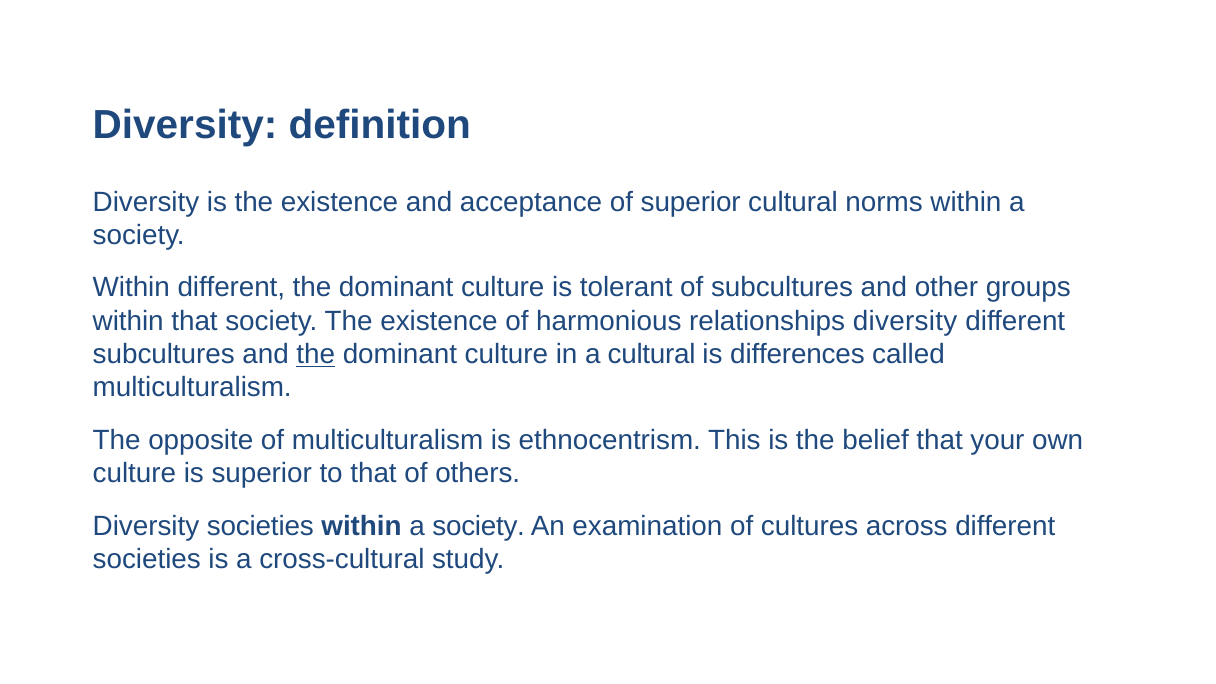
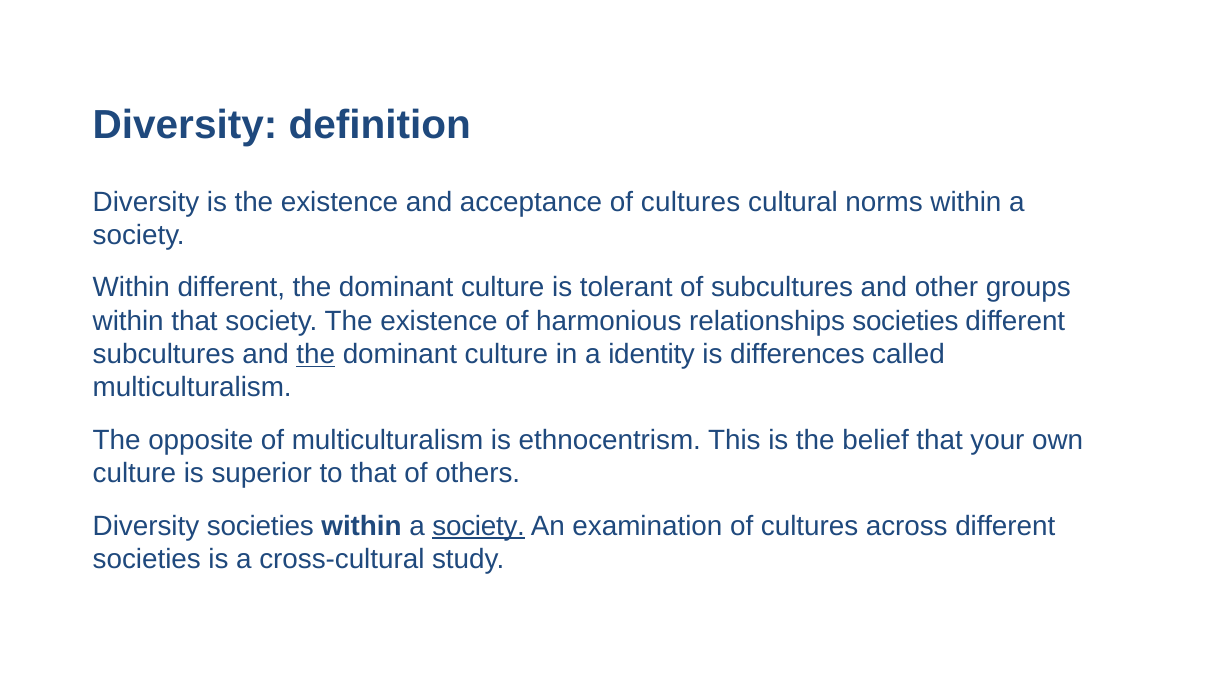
acceptance of superior: superior -> cultures
relationships diversity: diversity -> societies
a cultural: cultural -> identity
society at (479, 526) underline: none -> present
